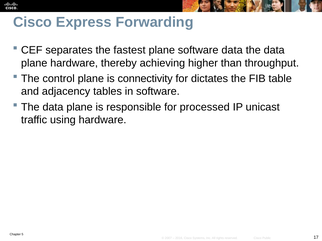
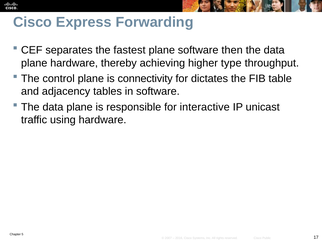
software data: data -> then
than: than -> type
processed: processed -> interactive
